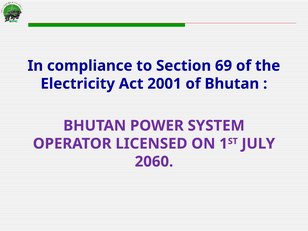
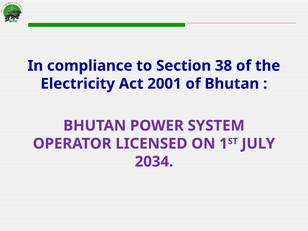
69: 69 -> 38
2060: 2060 -> 2034
